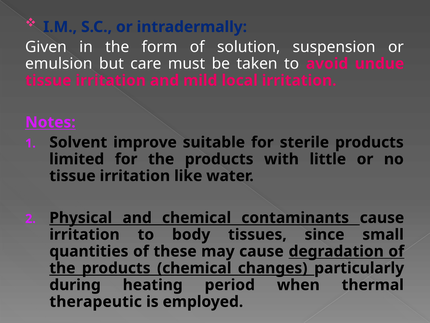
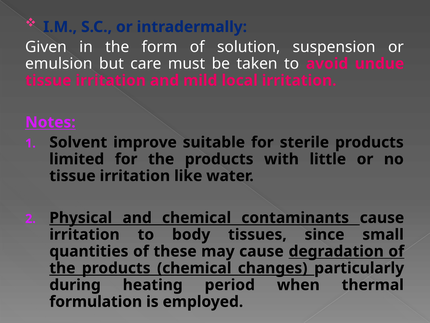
therapeutic: therapeutic -> formulation
